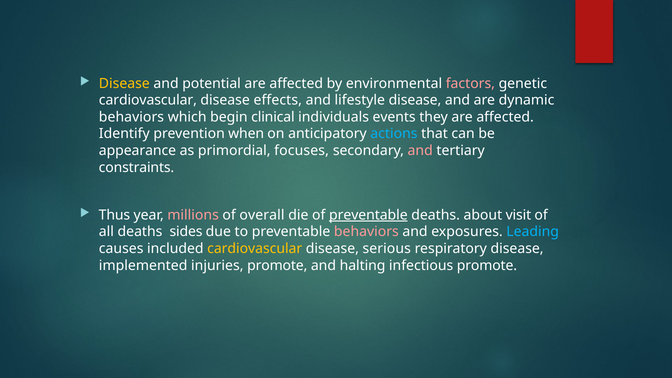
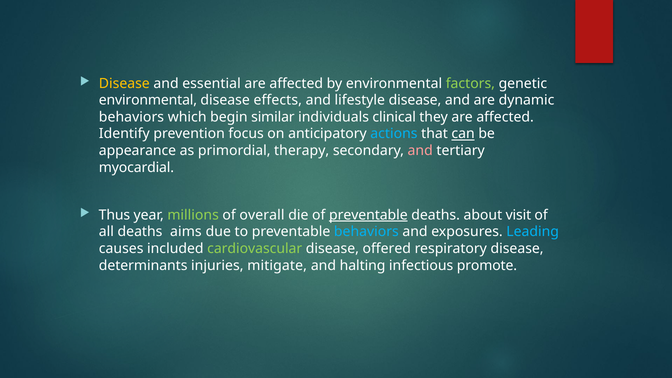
potential: potential -> essential
factors colour: pink -> light green
cardiovascular at (148, 100): cardiovascular -> environmental
clinical: clinical -> similar
events: events -> clinical
when: when -> focus
can underline: none -> present
focuses: focuses -> therapy
constraints: constraints -> myocardial
millions colour: pink -> light green
sides: sides -> aims
behaviors at (366, 232) colour: pink -> light blue
cardiovascular at (255, 249) colour: yellow -> light green
serious: serious -> offered
implemented: implemented -> determinants
injuries promote: promote -> mitigate
